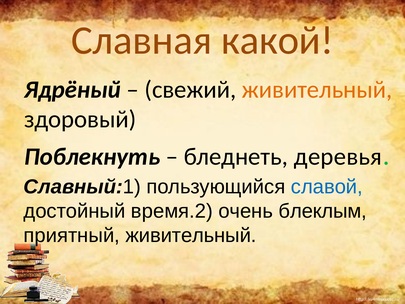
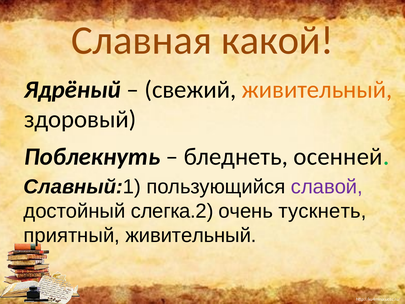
деревья: деревья -> осенней
славой colour: blue -> purple
время.2: время.2 -> слегка.2
блеклым: блеклым -> тускнеть
